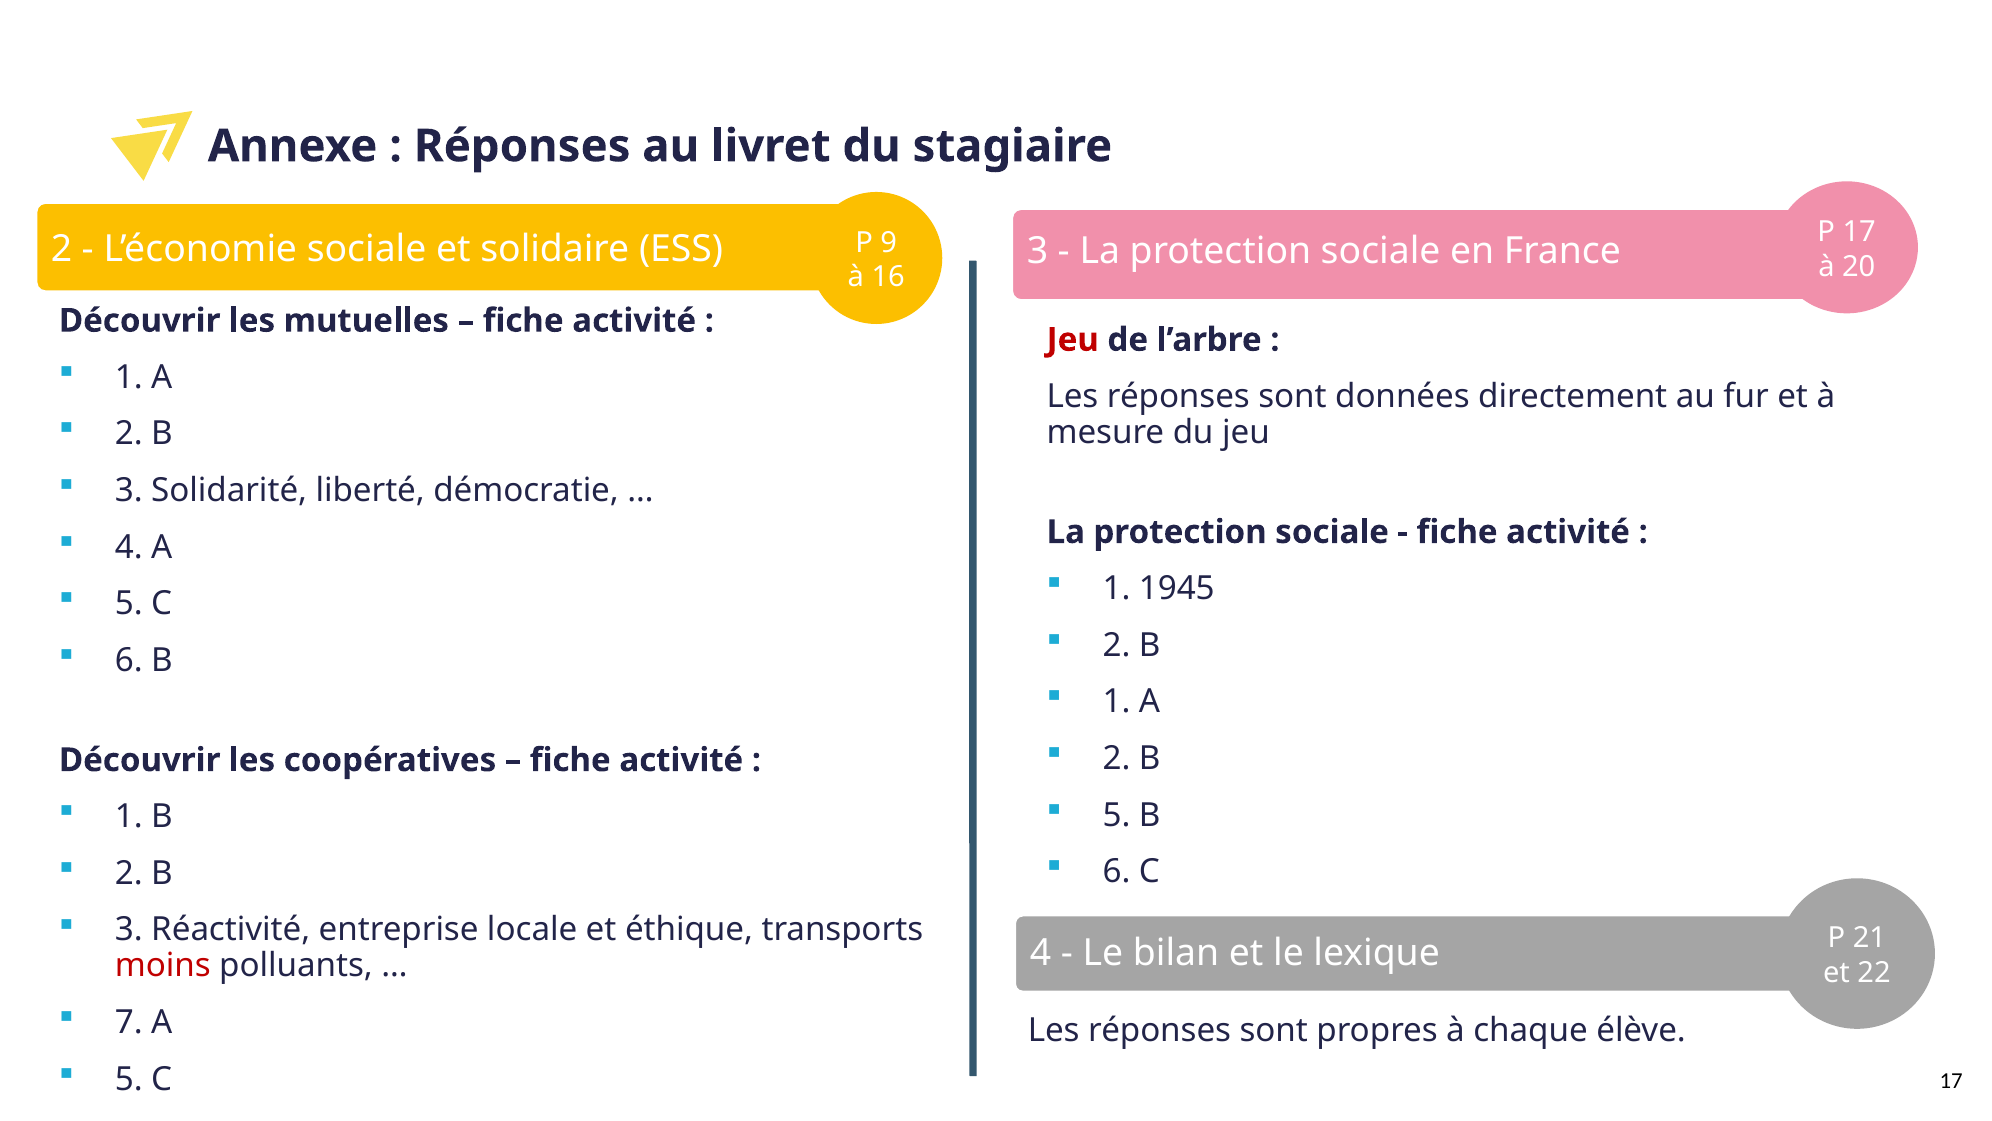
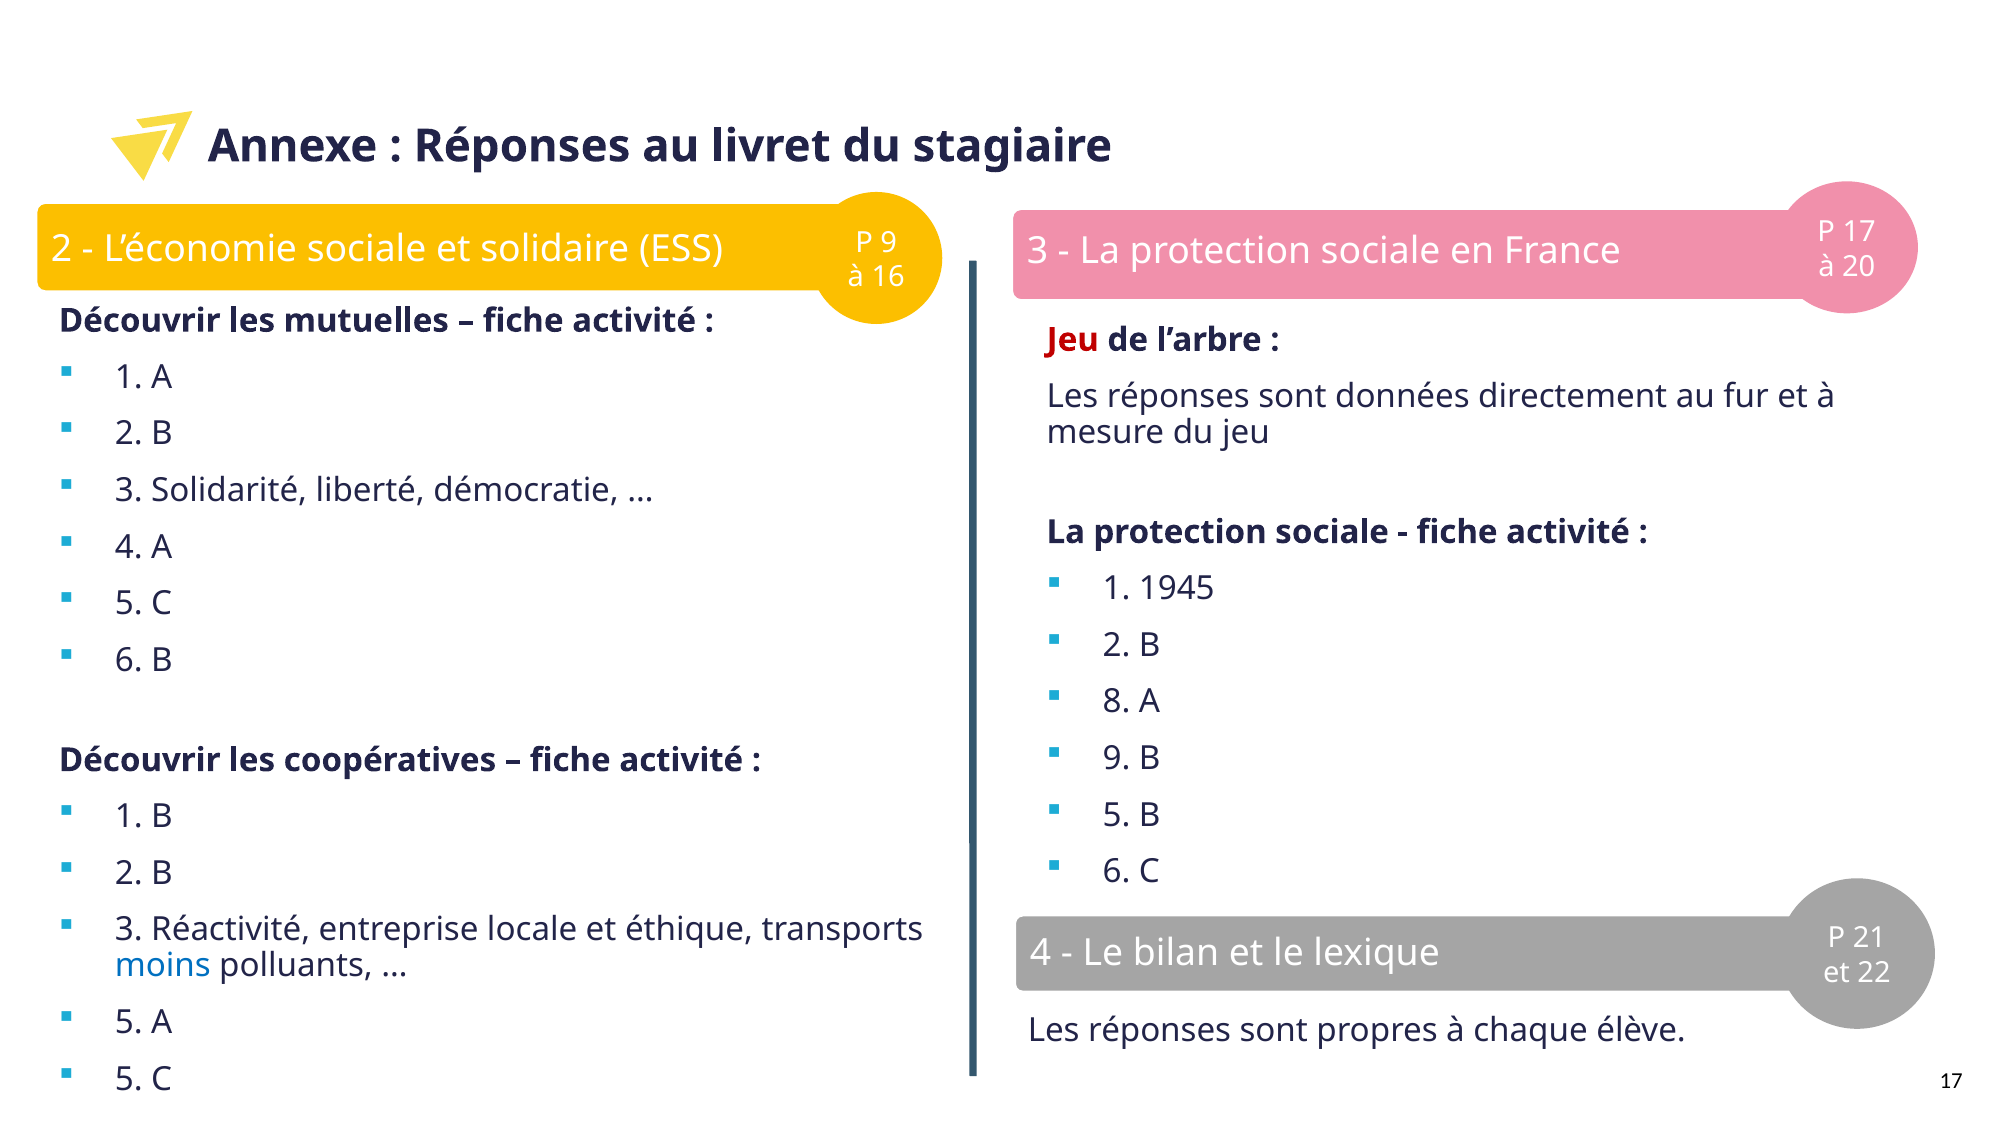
1 at (1117, 702): 1 -> 8
2 at (1117, 758): 2 -> 9
moins colour: red -> blue
7 at (129, 1022): 7 -> 5
